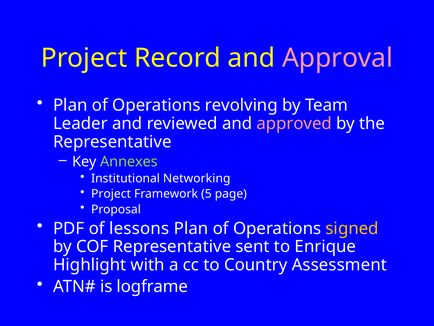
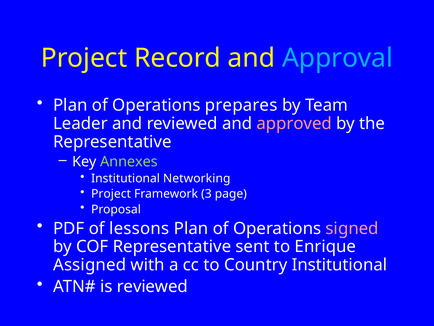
Approval colour: pink -> light blue
revolving: revolving -> prepares
5: 5 -> 3
signed colour: yellow -> pink
Highlight: Highlight -> Assigned
Country Assessment: Assessment -> Institutional
is logframe: logframe -> reviewed
